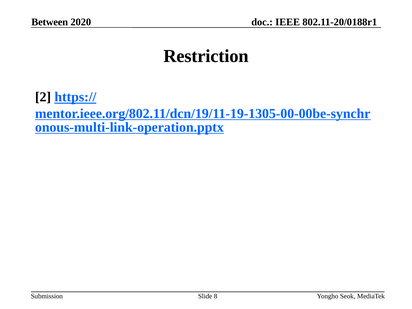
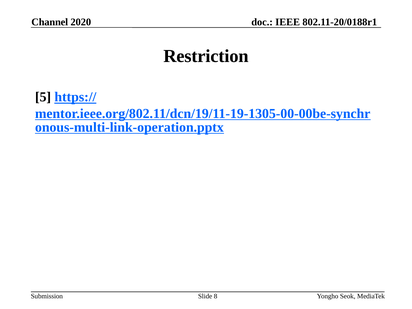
Between: Between -> Channel
2: 2 -> 5
